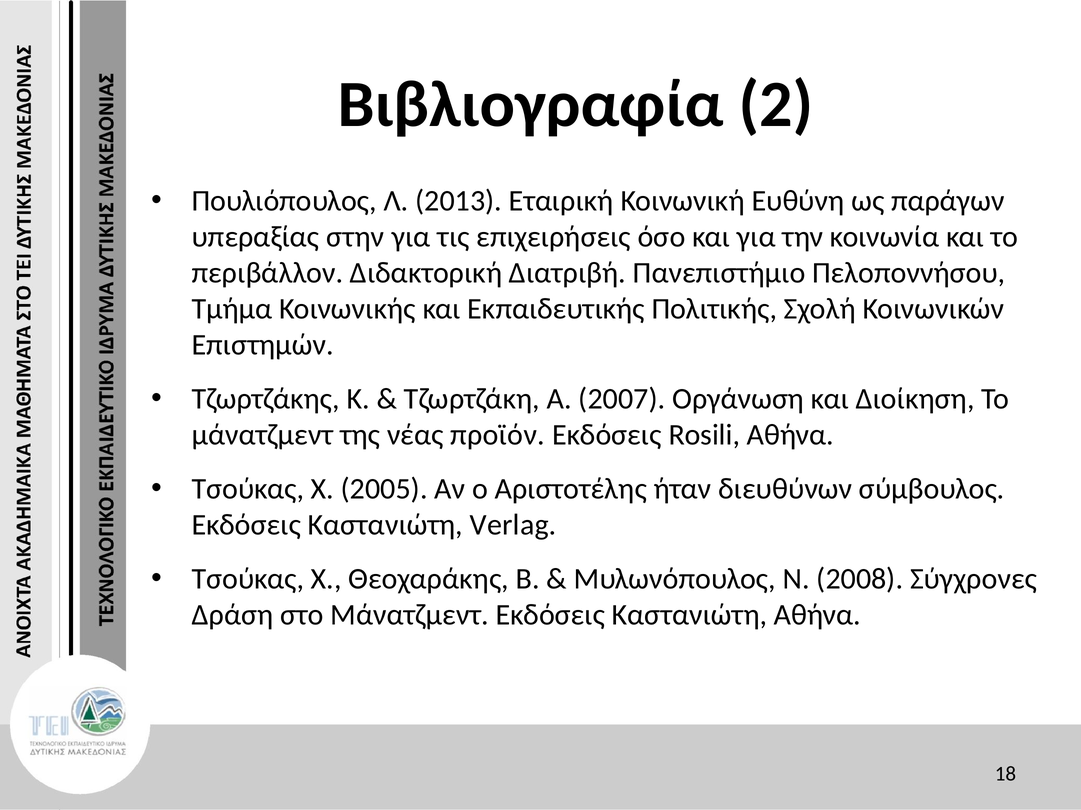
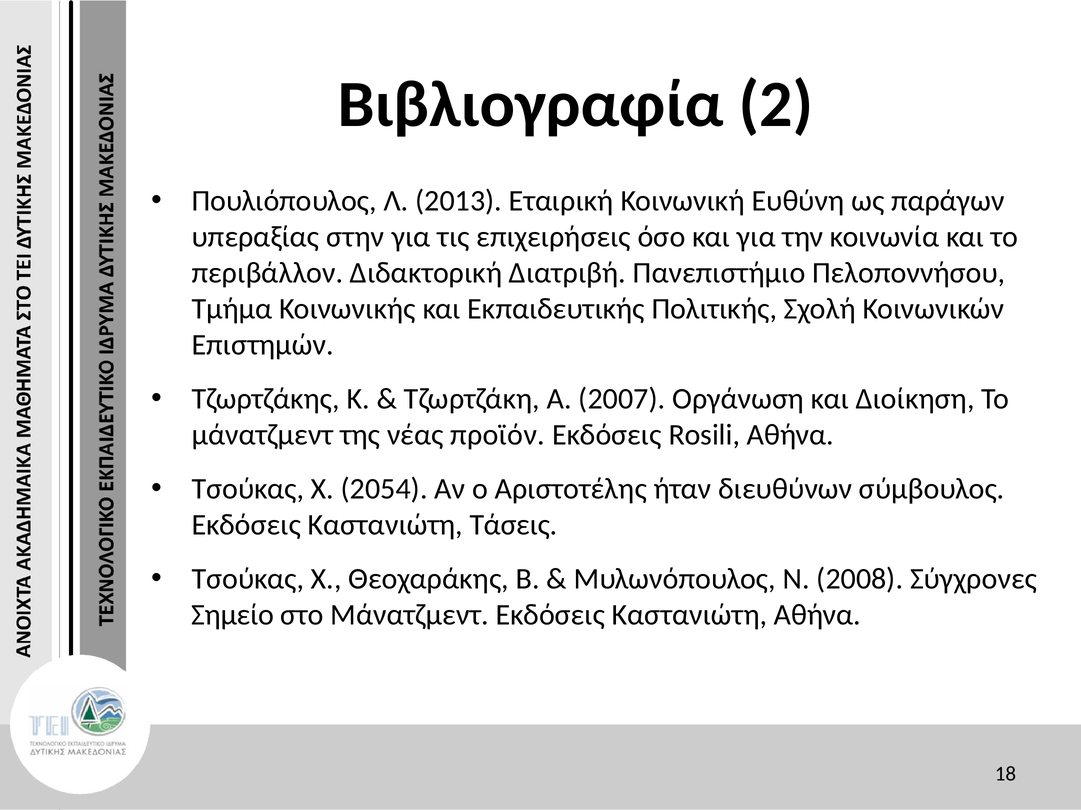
2005: 2005 -> 2054
Verlag: Verlag -> Τάσεις
Δράση: Δράση -> Σημείο
